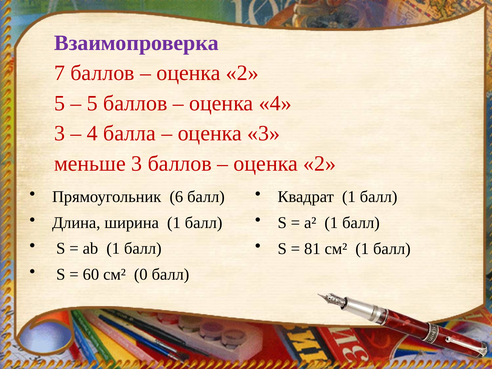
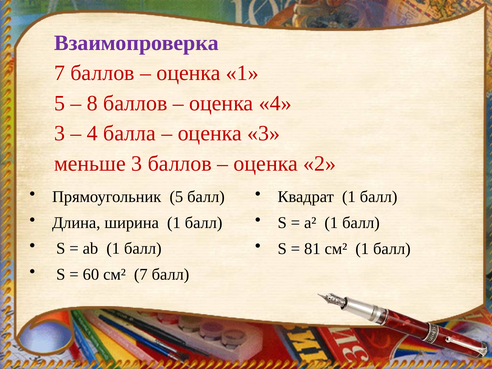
2 at (242, 73): 2 -> 1
5 at (92, 103): 5 -> 8
Прямоугольник 6: 6 -> 5
см² 0: 0 -> 7
